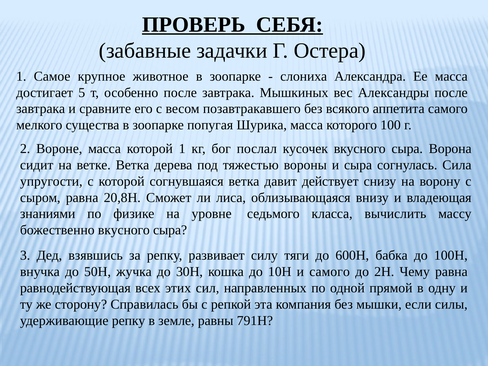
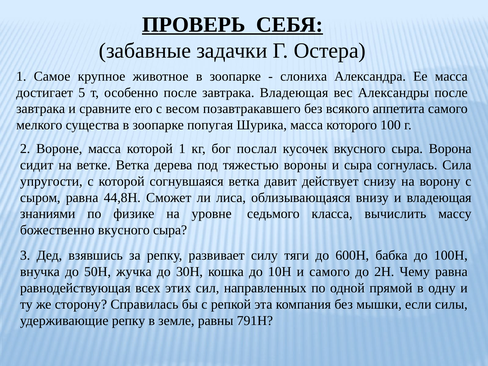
завтрака Мышкиных: Мышкиных -> Владеющая
20,8Н: 20,8Н -> 44,8Н
